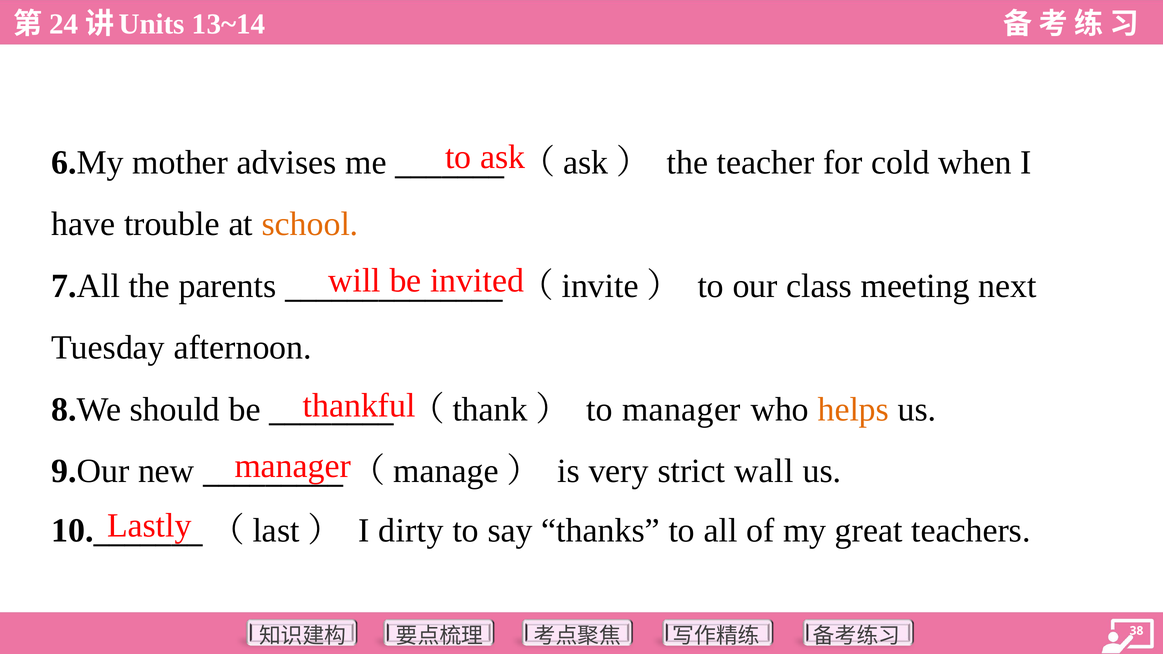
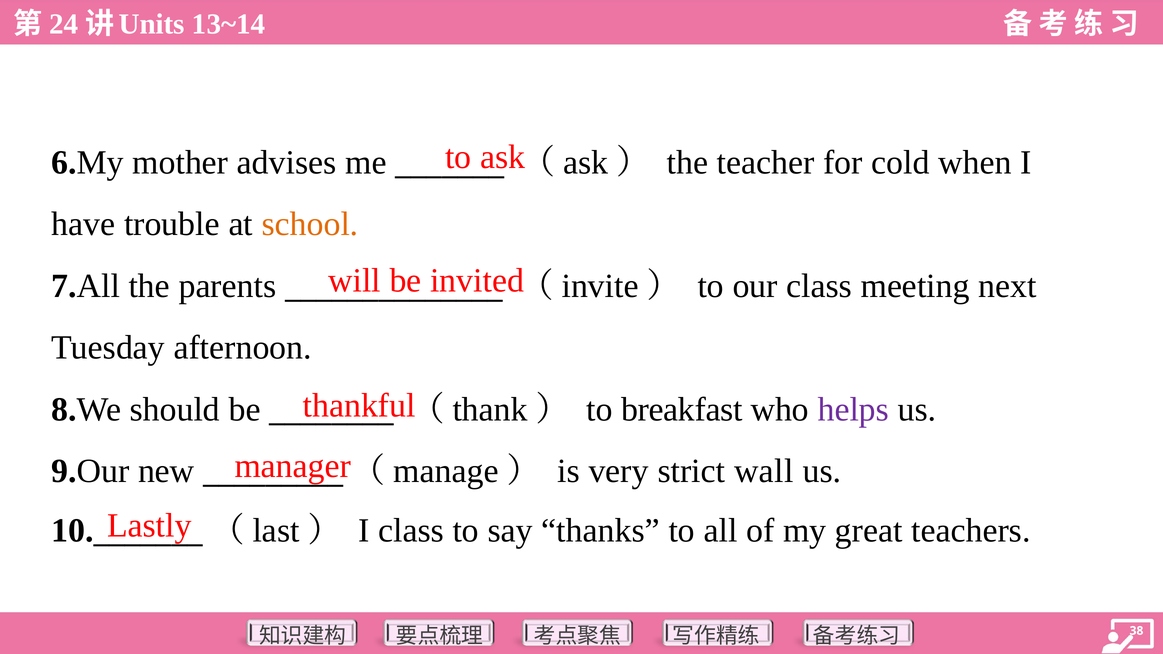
to manager: manager -> breakfast
helps colour: orange -> purple
I dirty: dirty -> class
